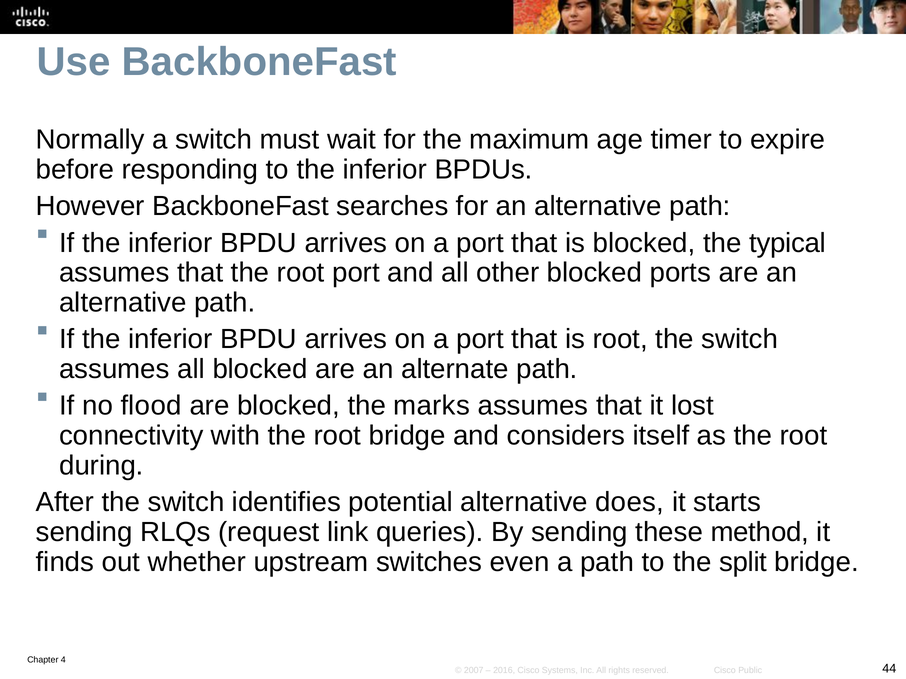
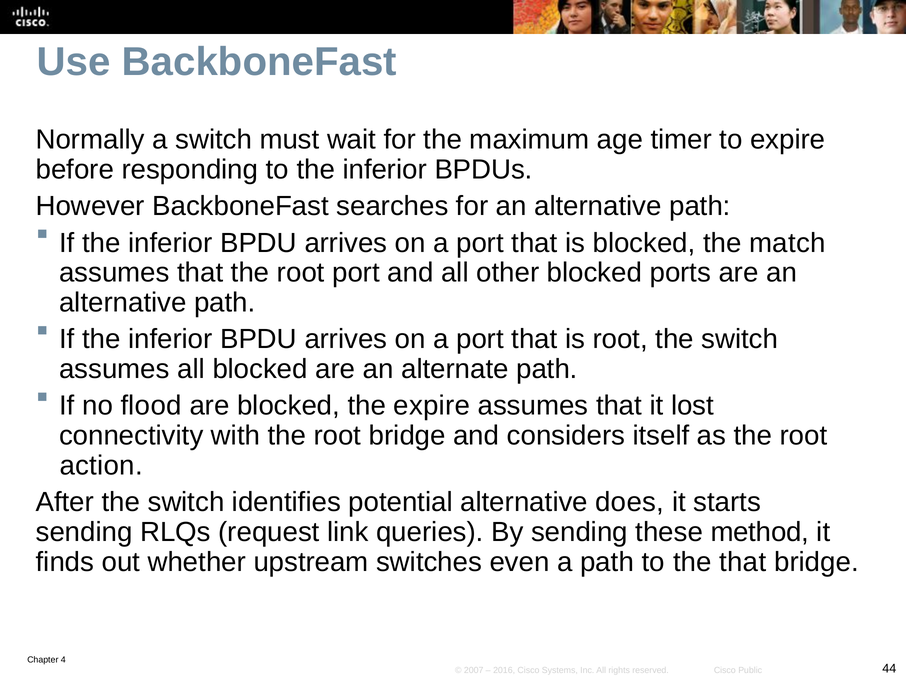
typical: typical -> match
the marks: marks -> expire
during: during -> action
the split: split -> that
